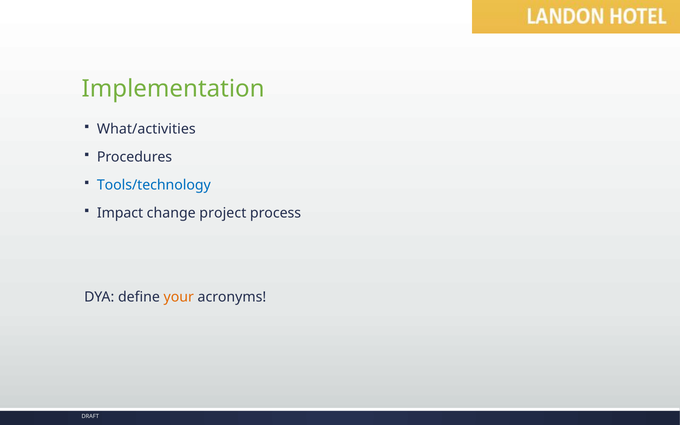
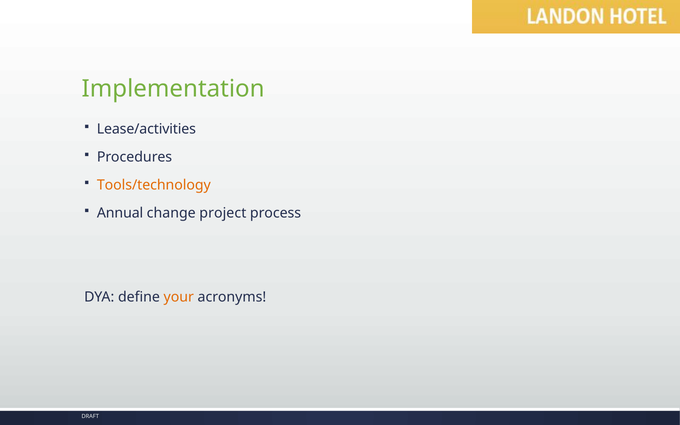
What/activities: What/activities -> Lease/activities
Tools/technology colour: blue -> orange
Impact: Impact -> Annual
